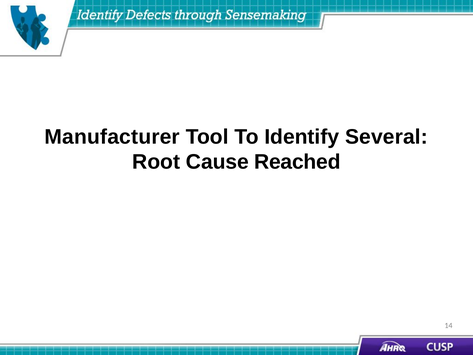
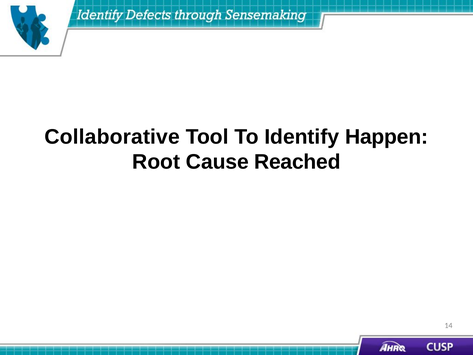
Manufacturer: Manufacturer -> Collaborative
Several: Several -> Happen
